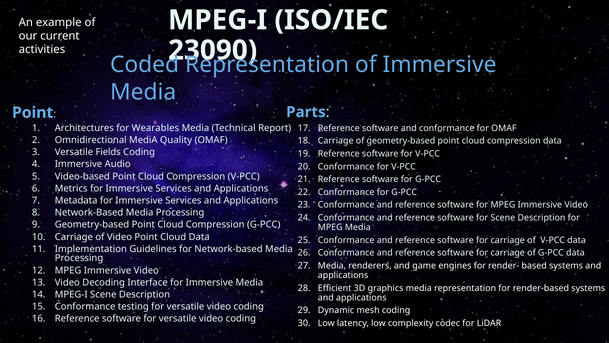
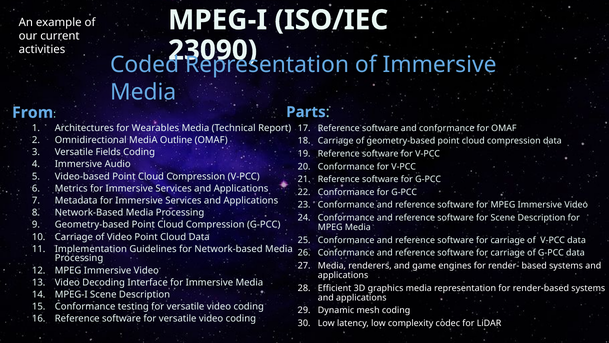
Point at (33, 112): Point -> From
Quality: Quality -> Outline
